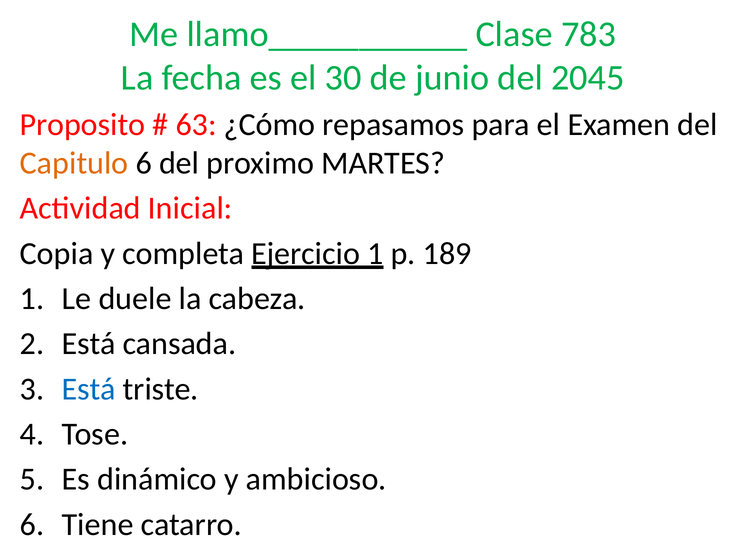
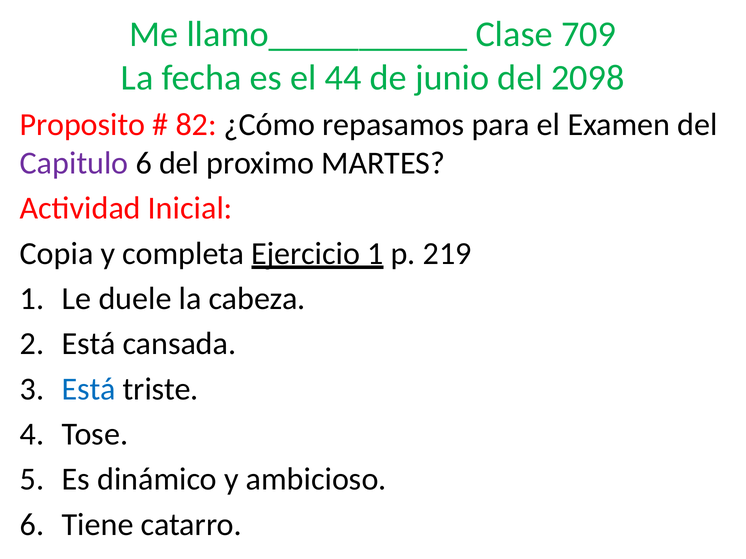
783: 783 -> 709
30: 30 -> 44
2045: 2045 -> 2098
63: 63 -> 82
Capitulo colour: orange -> purple
189: 189 -> 219
